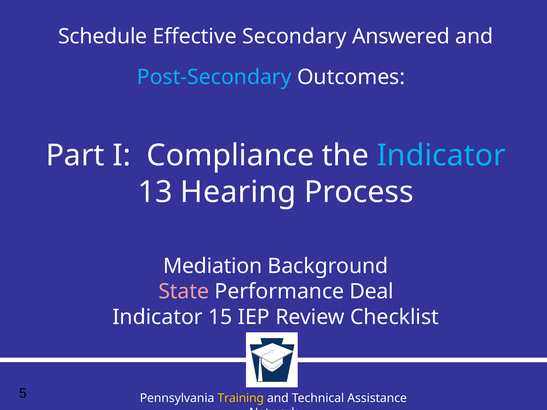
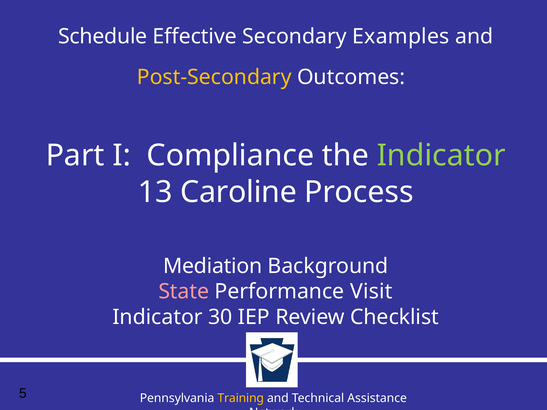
Answered: Answered -> Examples
Post-Secondary colour: light blue -> yellow
Indicator at (441, 156) colour: light blue -> light green
Hearing: Hearing -> Caroline
Deal: Deal -> Visit
15: 15 -> 30
